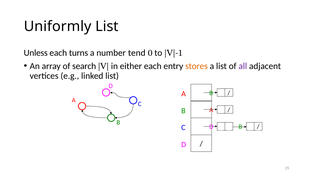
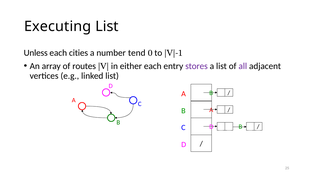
Uniformly: Uniformly -> Executing
turns: turns -> cities
search: search -> routes
stores colour: orange -> purple
